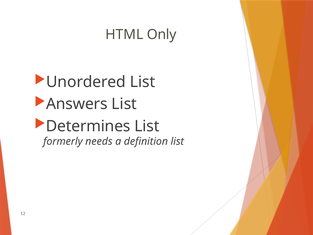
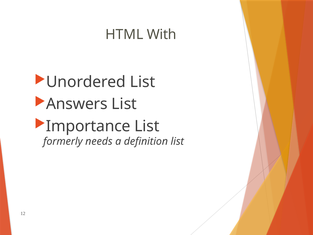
Only: Only -> With
Determines: Determines -> Importance
